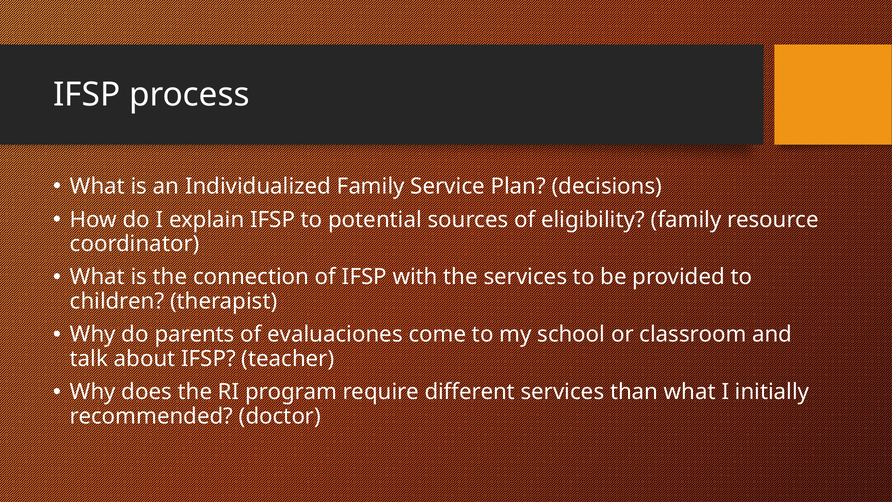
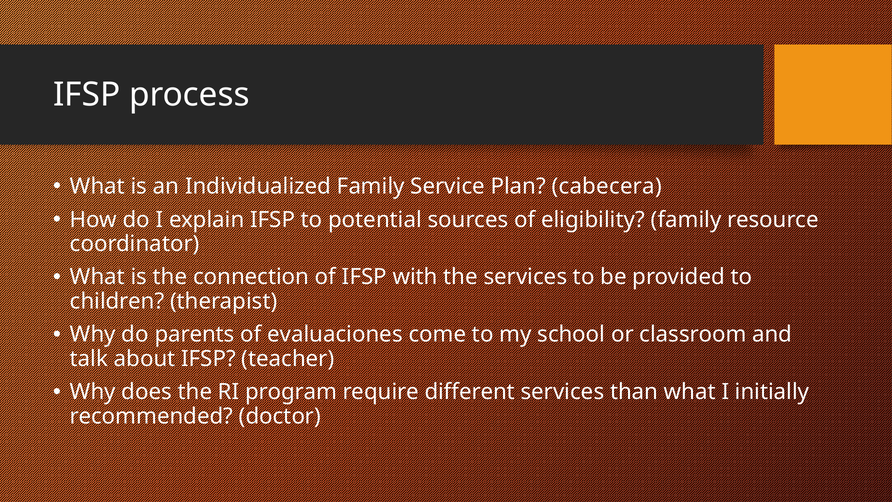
decisions: decisions -> cabecera
